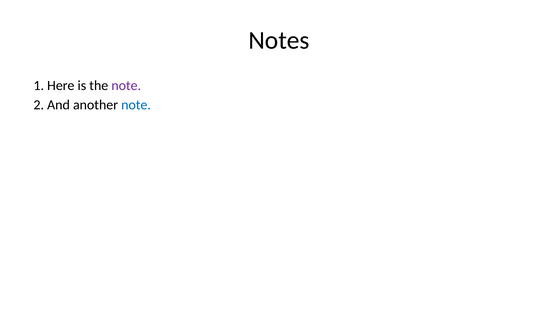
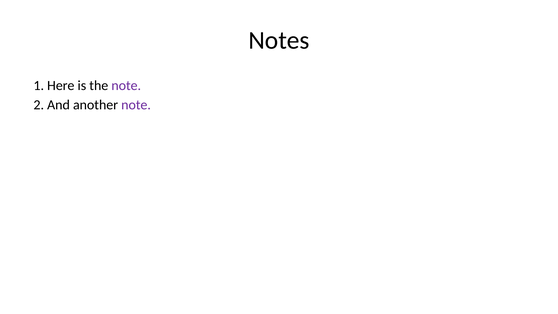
note at (136, 105) colour: blue -> purple
